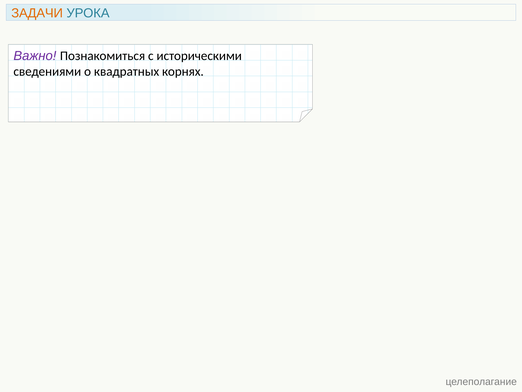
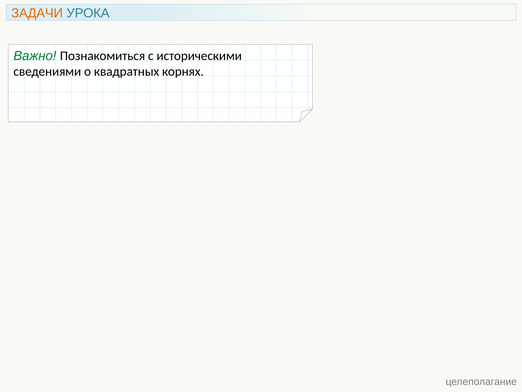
Важно colour: purple -> green
